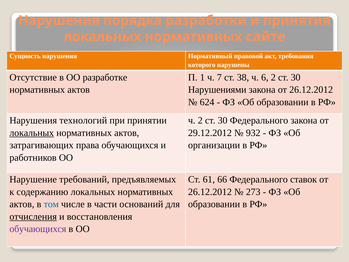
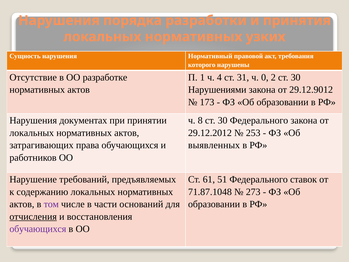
сайте: сайте -> узких
7: 7 -> 4
38: 38 -> 31
6: 6 -> 0
закона от 26.12.2012: 26.12.2012 -> 29.12.9012
624: 624 -> 173
технологий: технологий -> документах
ч 2: 2 -> 8
локальных at (32, 133) underline: present -> none
932: 932 -> 253
организации: организации -> выявленных
66: 66 -> 51
26.12.2012 at (210, 192): 26.12.2012 -> 71.87.1048
том colour: blue -> purple
